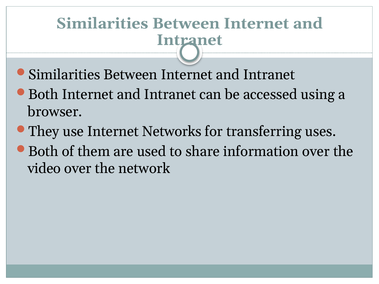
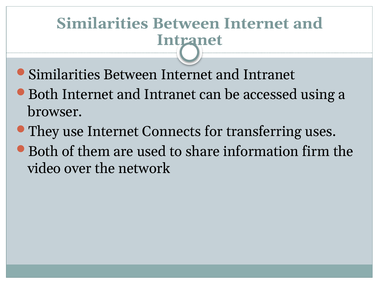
Networks: Networks -> Connects
information over: over -> firm
